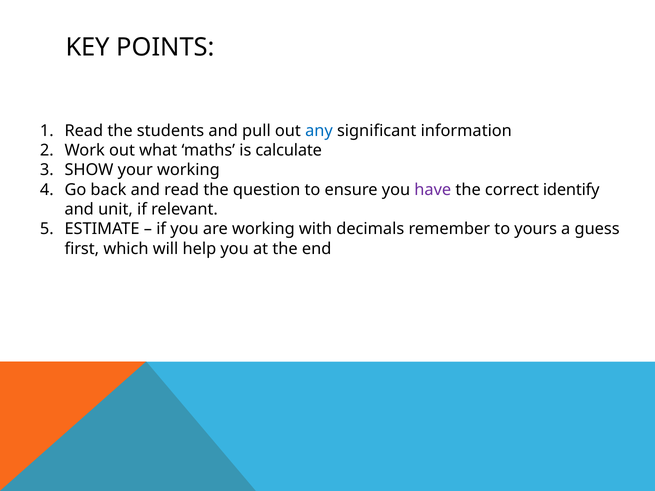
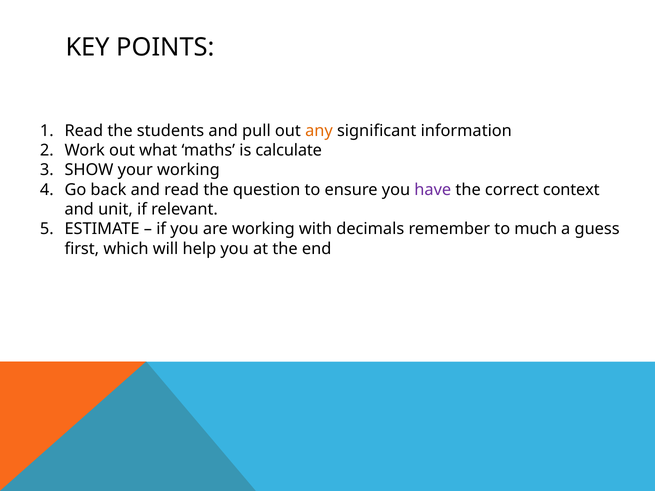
any colour: blue -> orange
identify: identify -> context
yours: yours -> much
